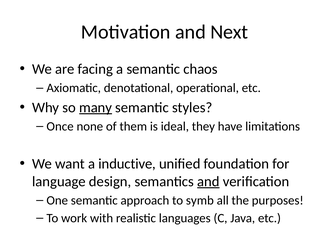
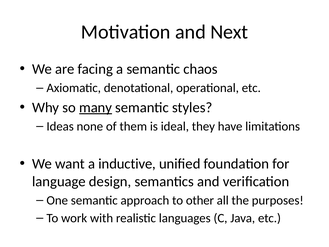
Once: Once -> Ideas
and at (208, 181) underline: present -> none
symb: symb -> other
